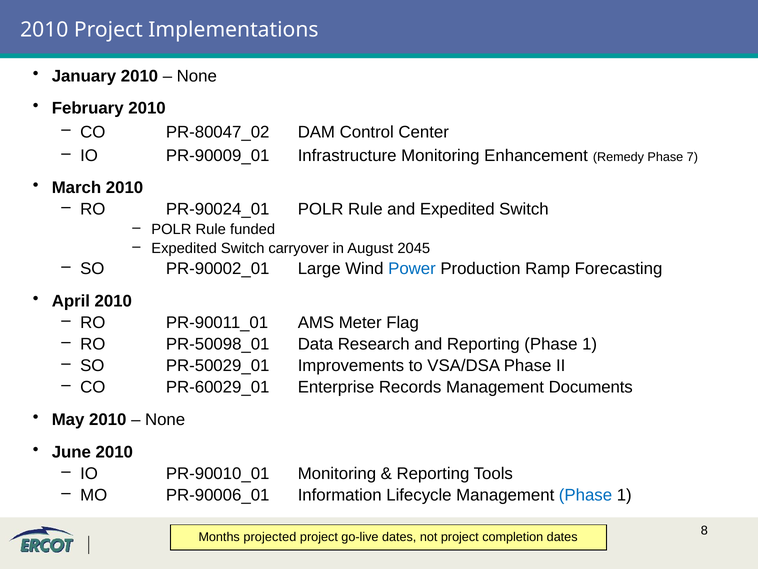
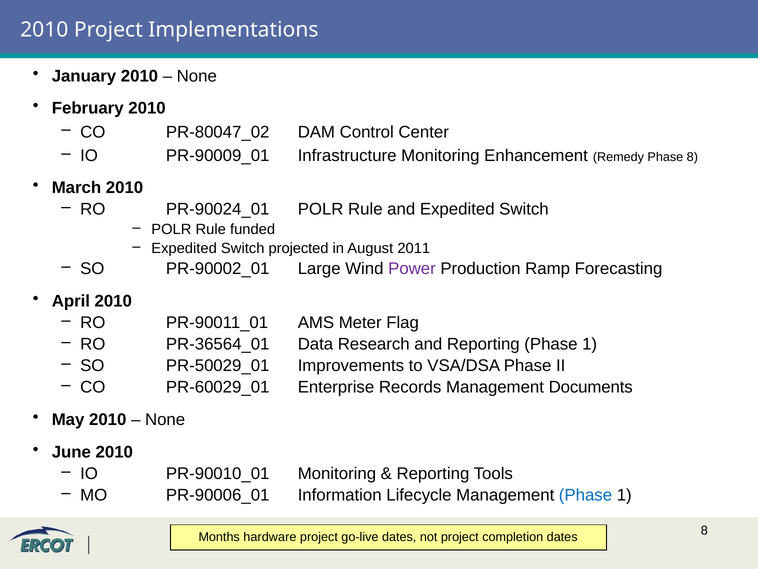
Phase 7: 7 -> 8
carryover: carryover -> projected
2045: 2045 -> 2011
Power colour: blue -> purple
PR-50098_01: PR-50098_01 -> PR-36564_01
projected: projected -> hardware
